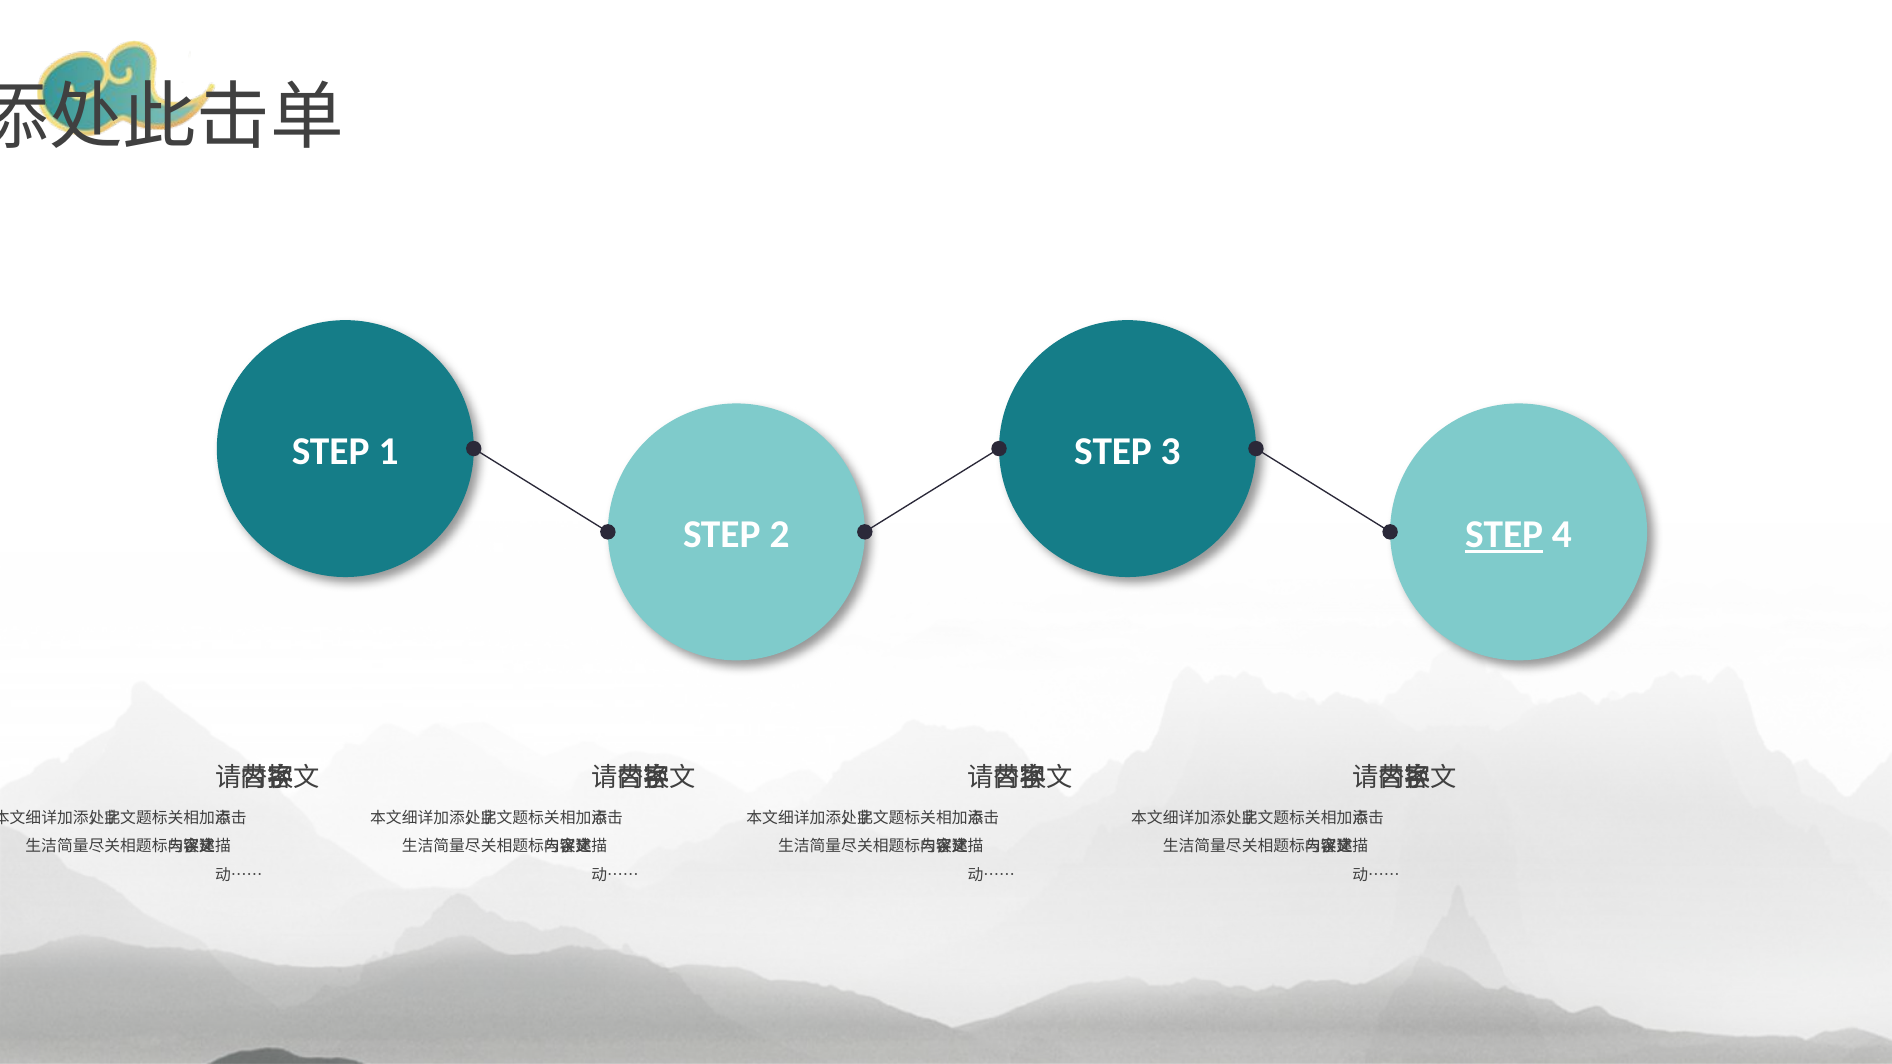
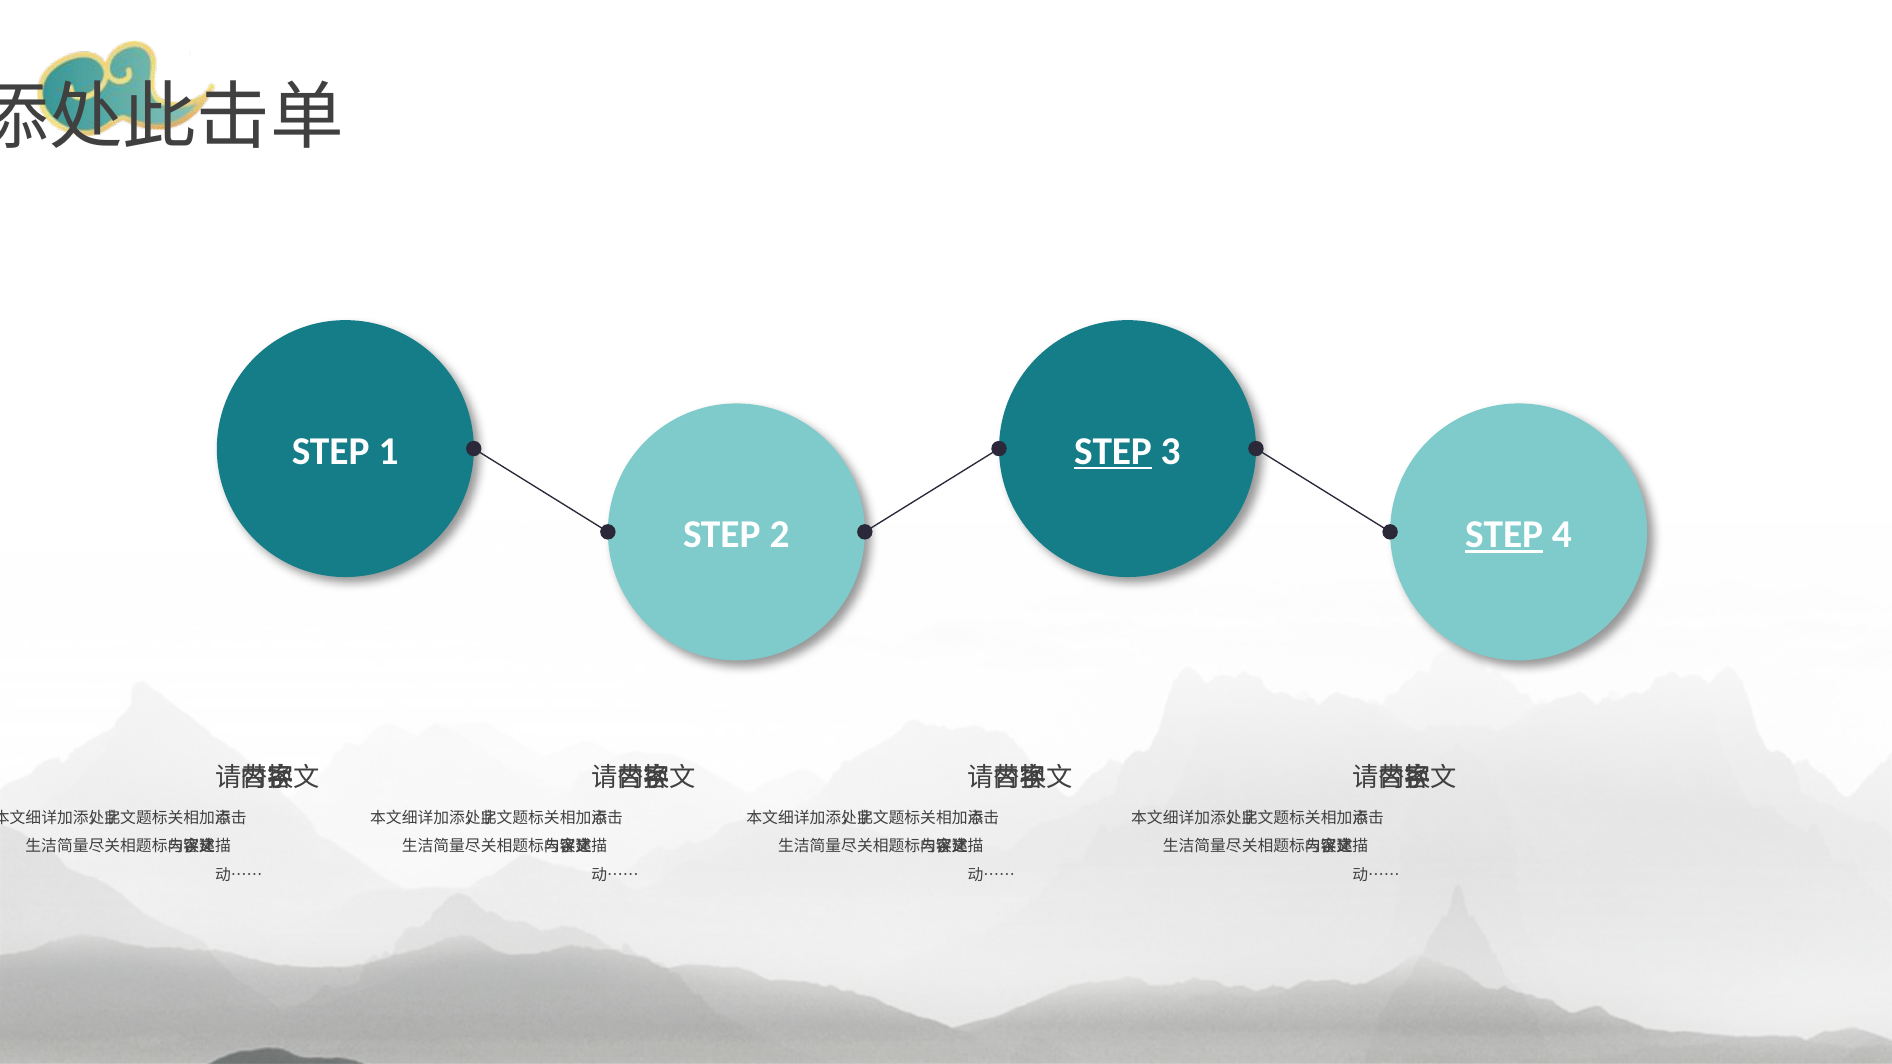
STEP at (1113, 451) underline: none -> present
